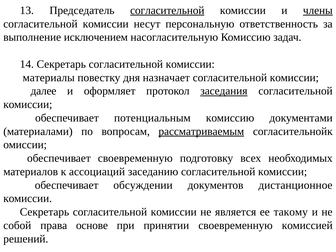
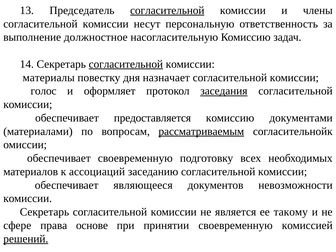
члены underline: present -> none
исключением: исключением -> должностное
согласительной at (126, 64) underline: none -> present
далее: далее -> голос
потенциальным: потенциальным -> предоставляется
обсуждении: обсуждении -> являющееся
дистанционное: дистанционное -> невозможности
собой: собой -> сфере
решений underline: none -> present
